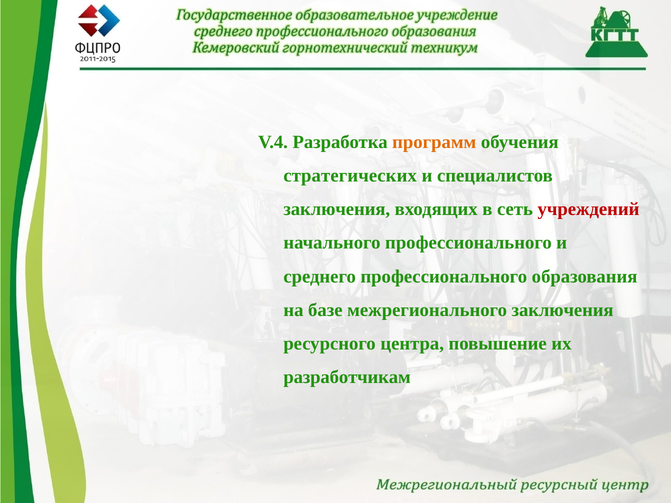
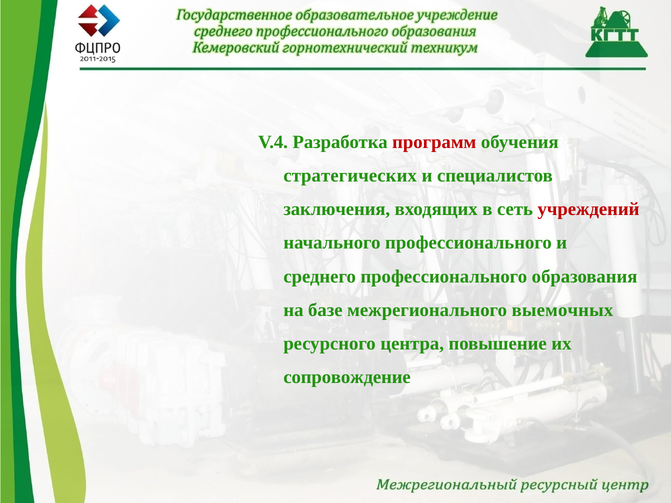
программ colour: orange -> red
межрегионального заключения: заключения -> выемочных
разработчикам: разработчикам -> сопровождение
